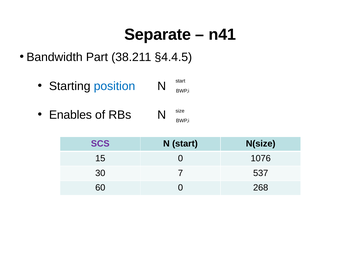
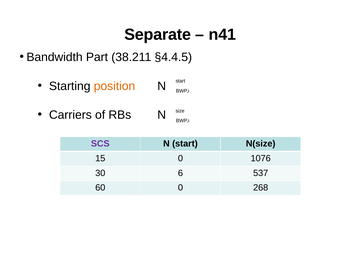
position colour: blue -> orange
Enables: Enables -> Carriers
7: 7 -> 6
